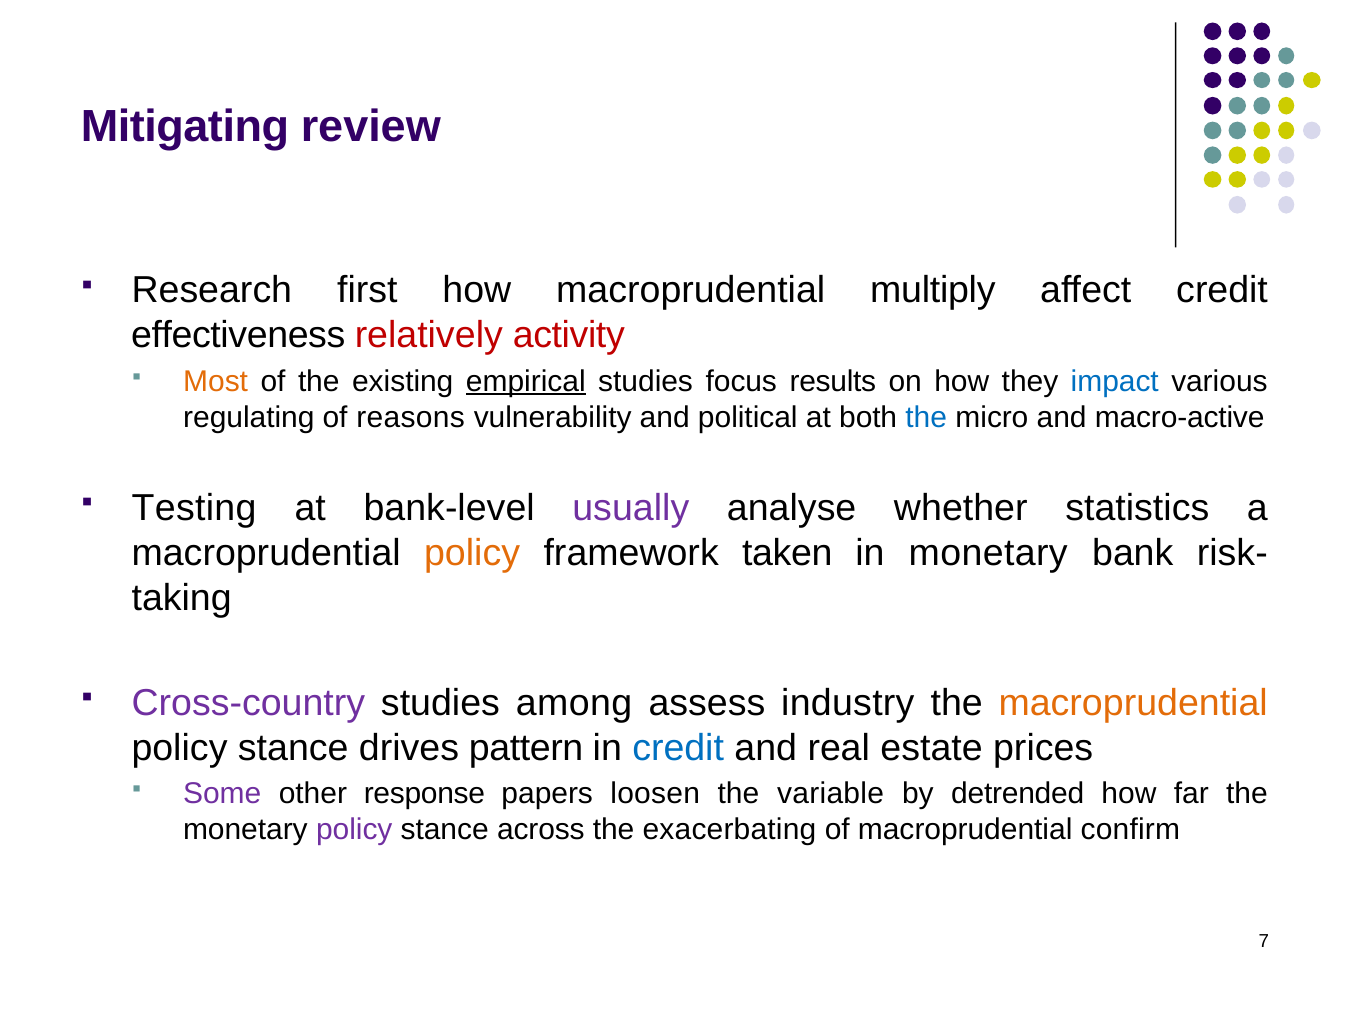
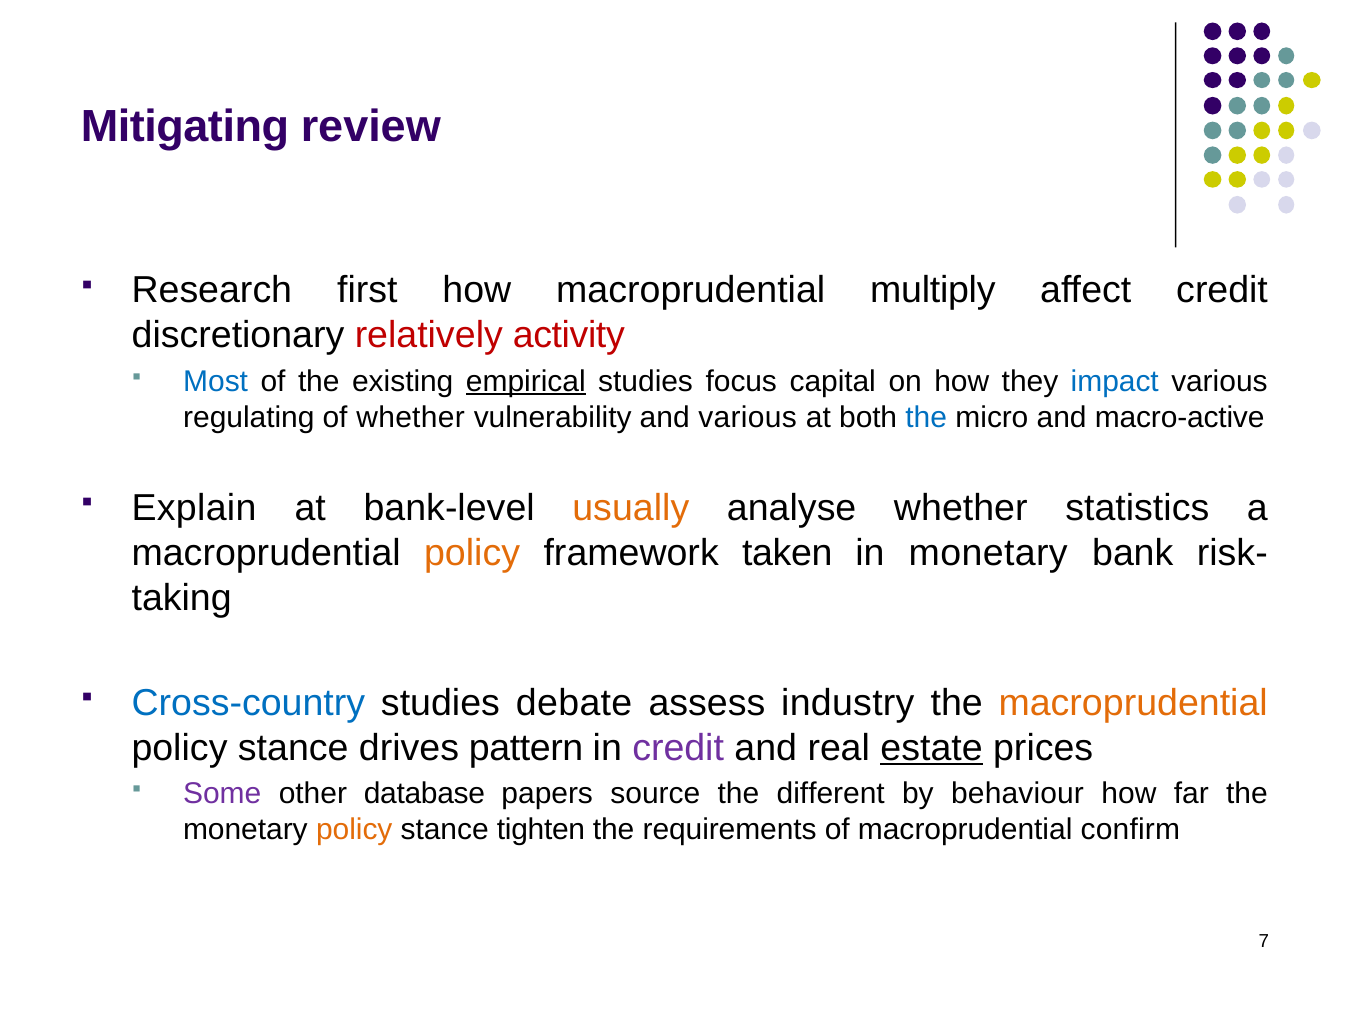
effectiveness: effectiveness -> discretionary
Most colour: orange -> blue
results: results -> capital
of reasons: reasons -> whether
and political: political -> various
Testing: Testing -> Explain
usually colour: purple -> orange
Cross-country colour: purple -> blue
among: among -> debate
credit at (678, 748) colour: blue -> purple
estate underline: none -> present
response: response -> database
loosen: loosen -> source
variable: variable -> different
detrended: detrended -> behaviour
policy at (354, 830) colour: purple -> orange
across: across -> tighten
exacerbating: exacerbating -> requirements
